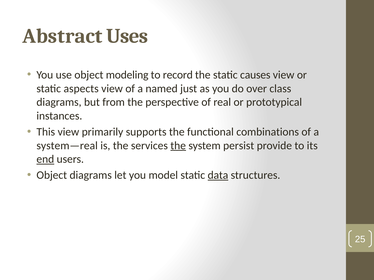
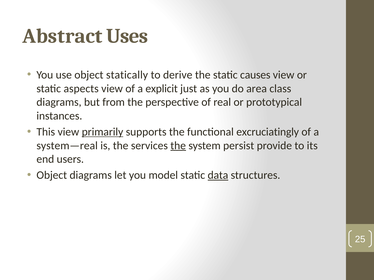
modeling: modeling -> statically
record: record -> derive
named: named -> explicit
over: over -> area
primarily underline: none -> present
combinations: combinations -> excruciatingly
end underline: present -> none
